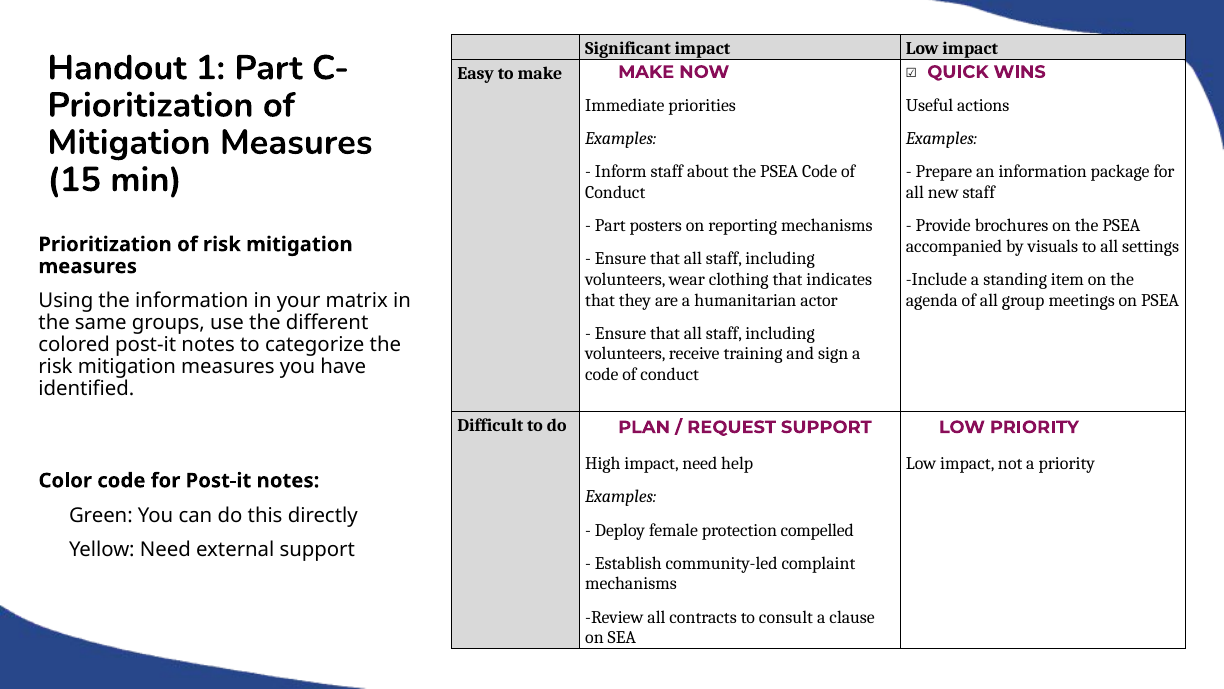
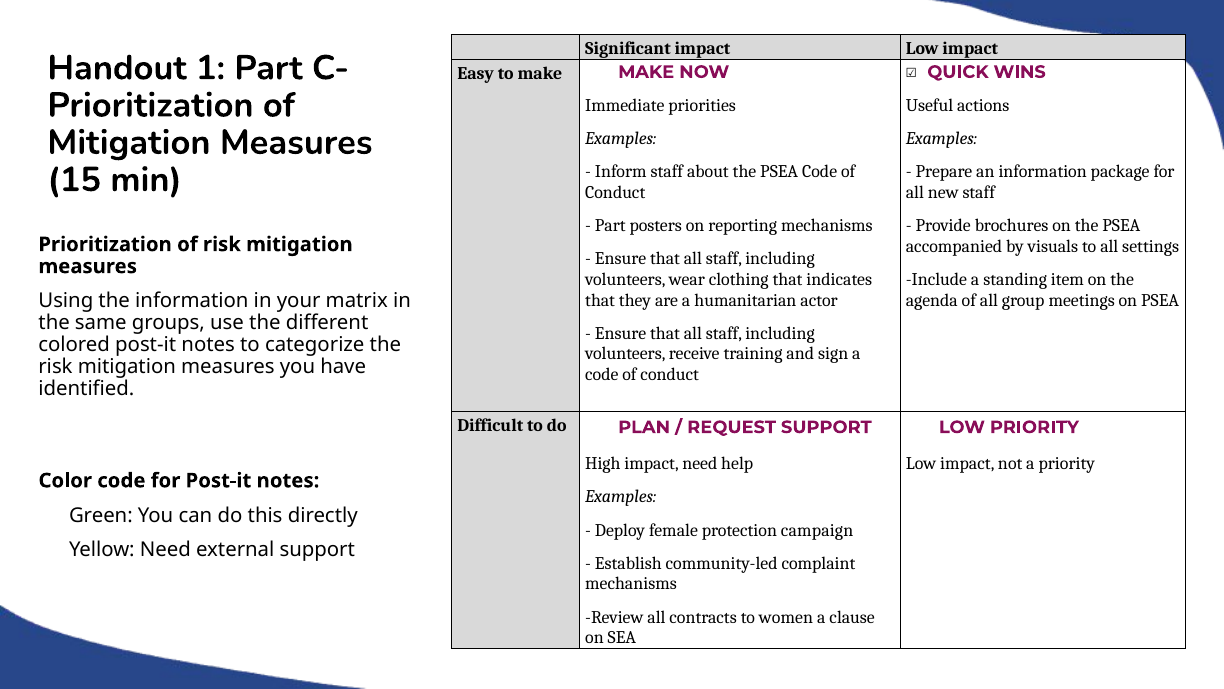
compelled: compelled -> campaign
consult: consult -> women
